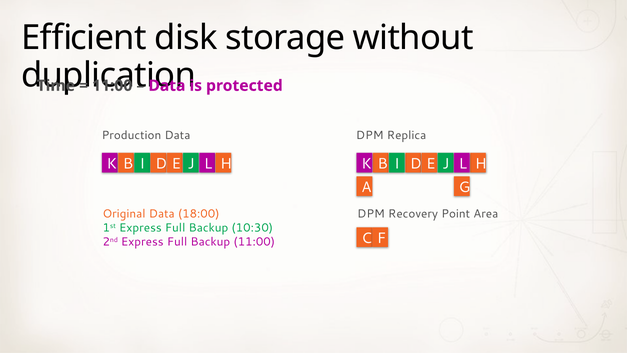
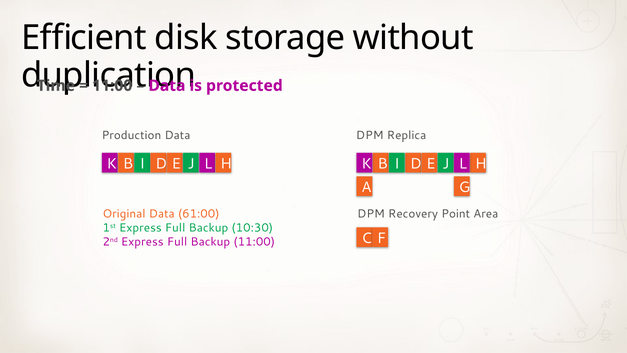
18:00: 18:00 -> 61:00
